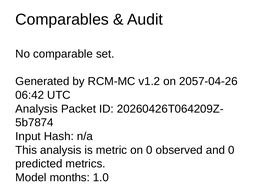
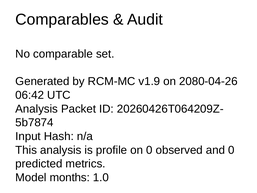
v1.2: v1.2 -> v1.9
2057-04-26: 2057-04-26 -> 2080-04-26
metric: metric -> profile
